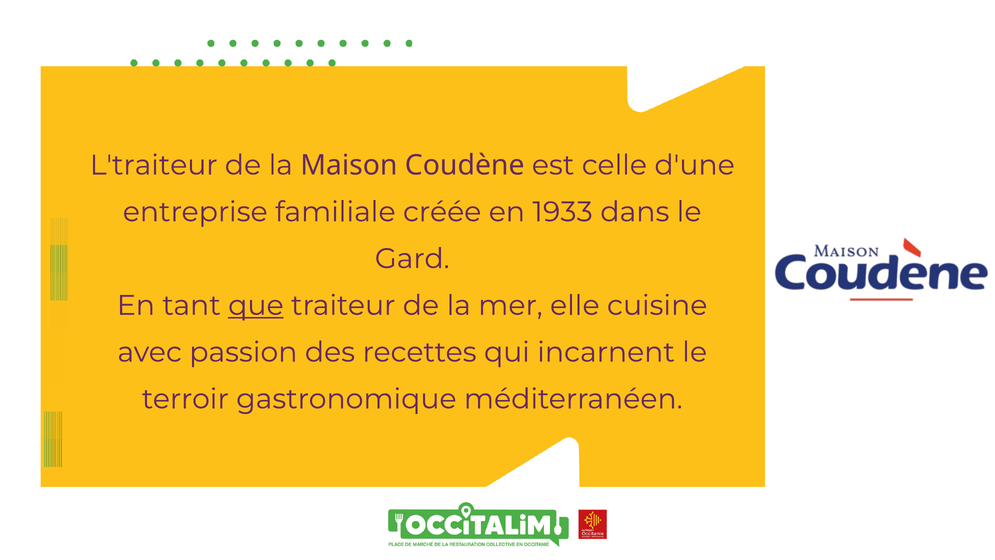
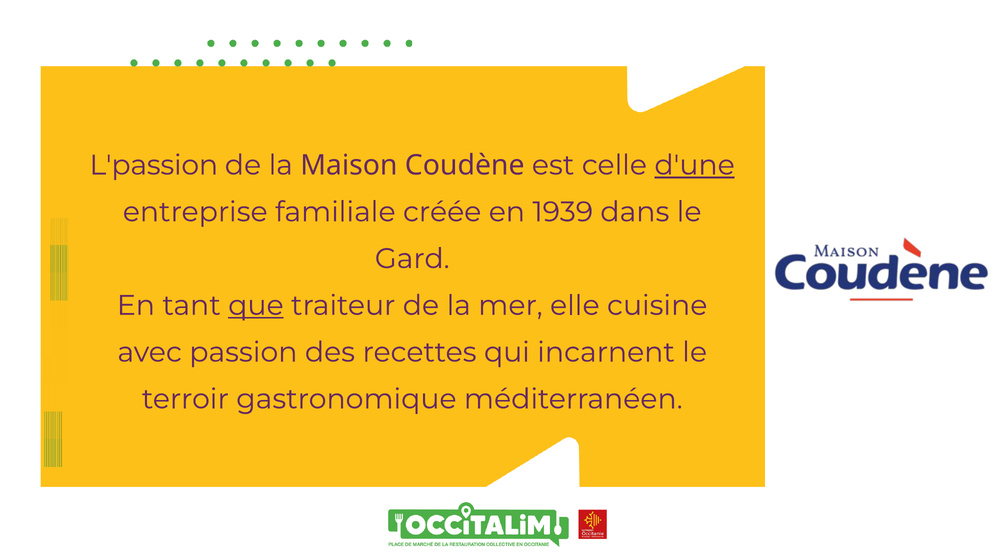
L'traiteur: L'traiteur -> L'passion
d'une underline: none -> present
1933: 1933 -> 1939
